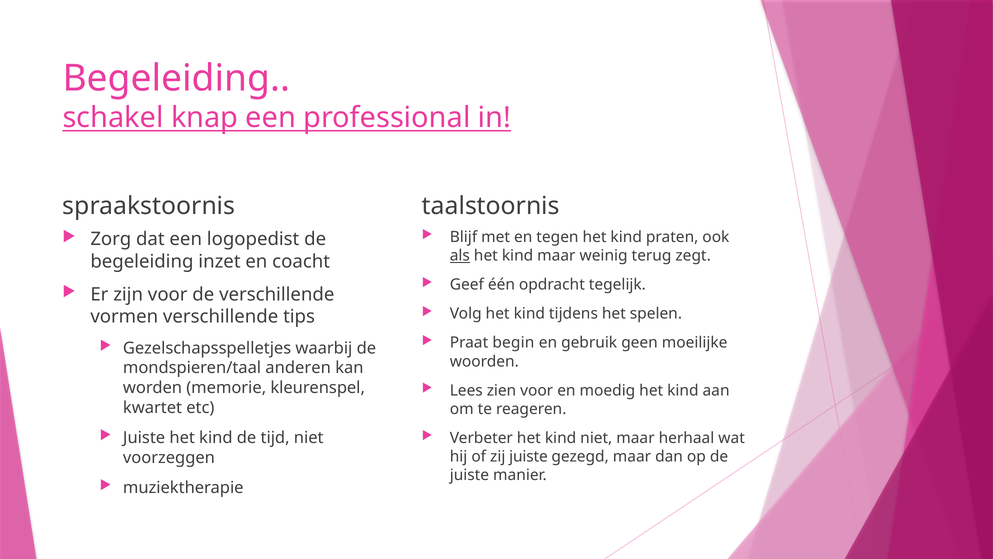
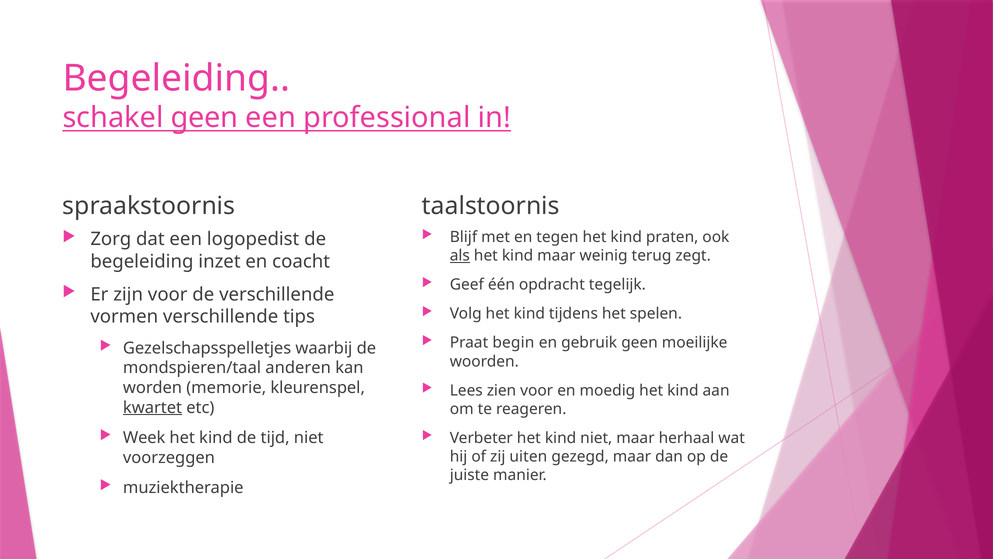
schakel knap: knap -> geen
kwartet underline: none -> present
Juiste at (144, 437): Juiste -> Week
zij juiste: juiste -> uiten
